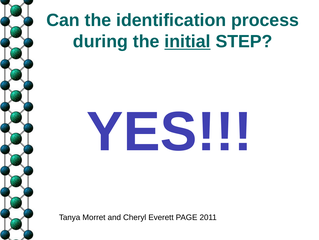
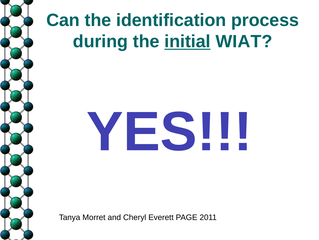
STEP: STEP -> WIAT
